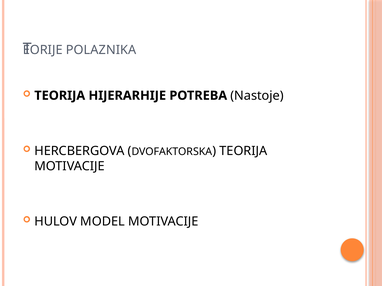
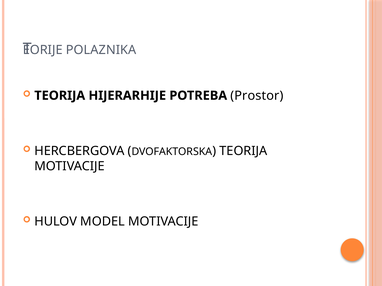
Nastoje: Nastoje -> Prostor
